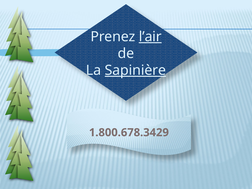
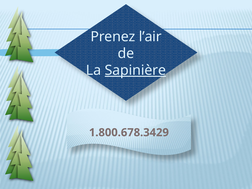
l’air underline: present -> none
